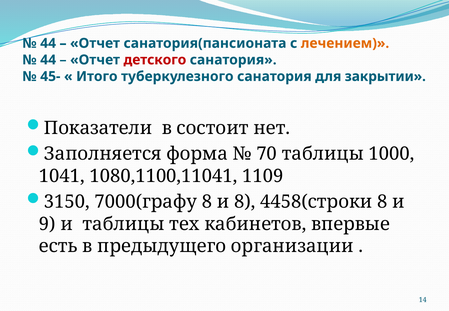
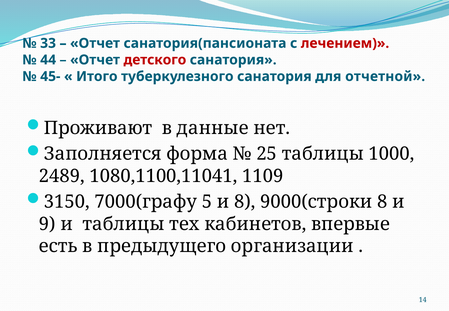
44 at (48, 43): 44 -> 33
лечением colour: orange -> red
закрытии: закрытии -> отчетной
Показатели: Показатели -> Проживают
состоит: состоит -> данные
70: 70 -> 25
1041: 1041 -> 2489
7000(графу 8: 8 -> 5
4458(строки: 4458(строки -> 9000(строки
